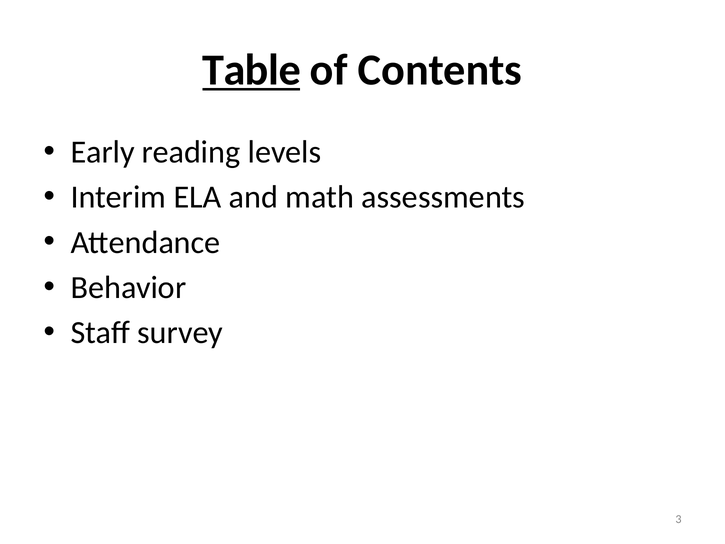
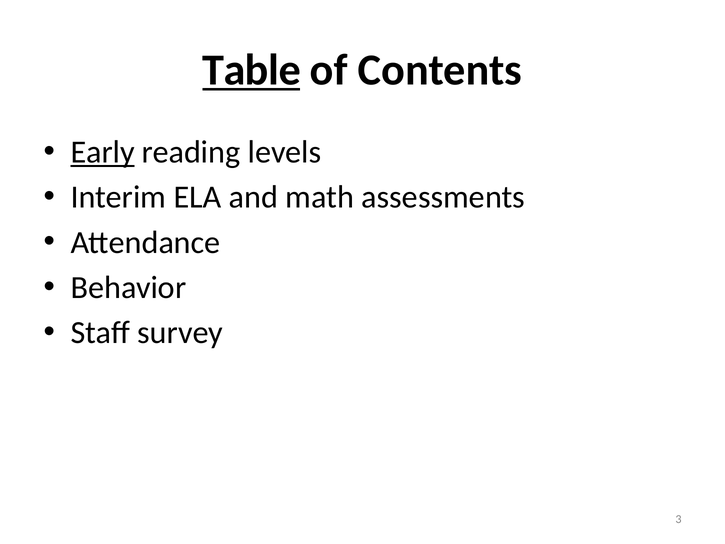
Early underline: none -> present
